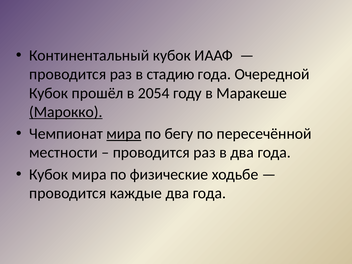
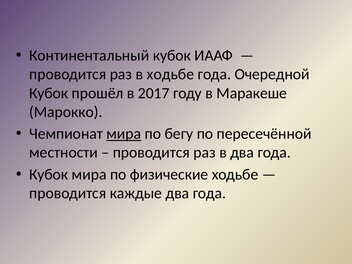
в стадию: стадию -> ходьбе
2054: 2054 -> 2017
Марокко underline: present -> none
